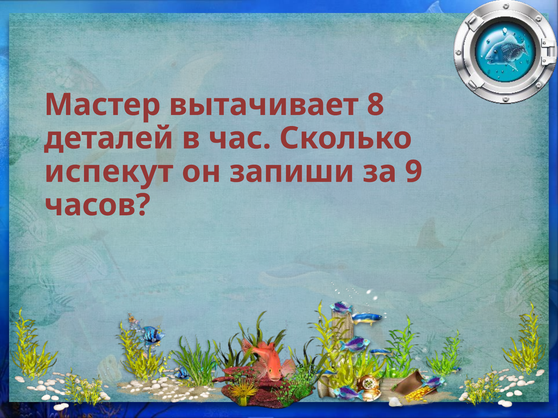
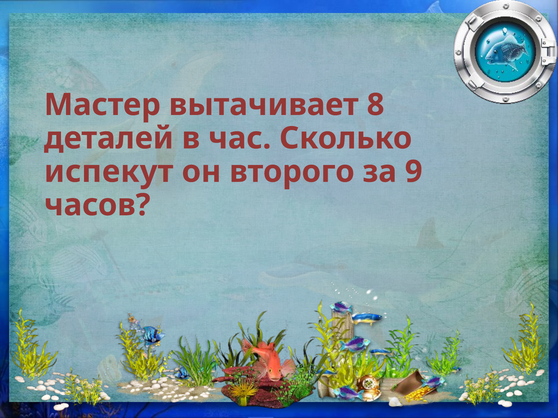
запиши: запиши -> второго
